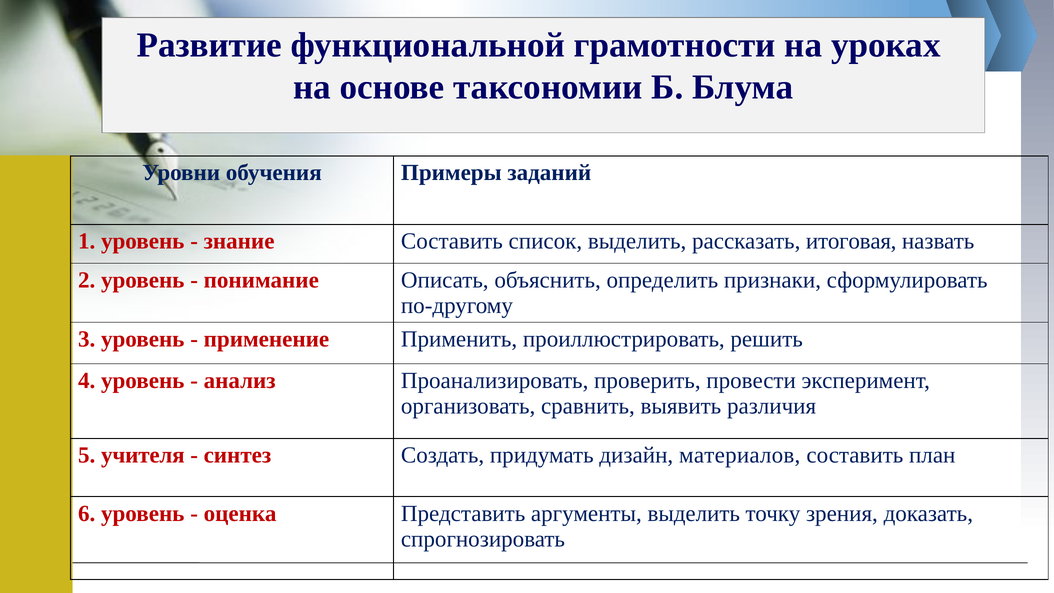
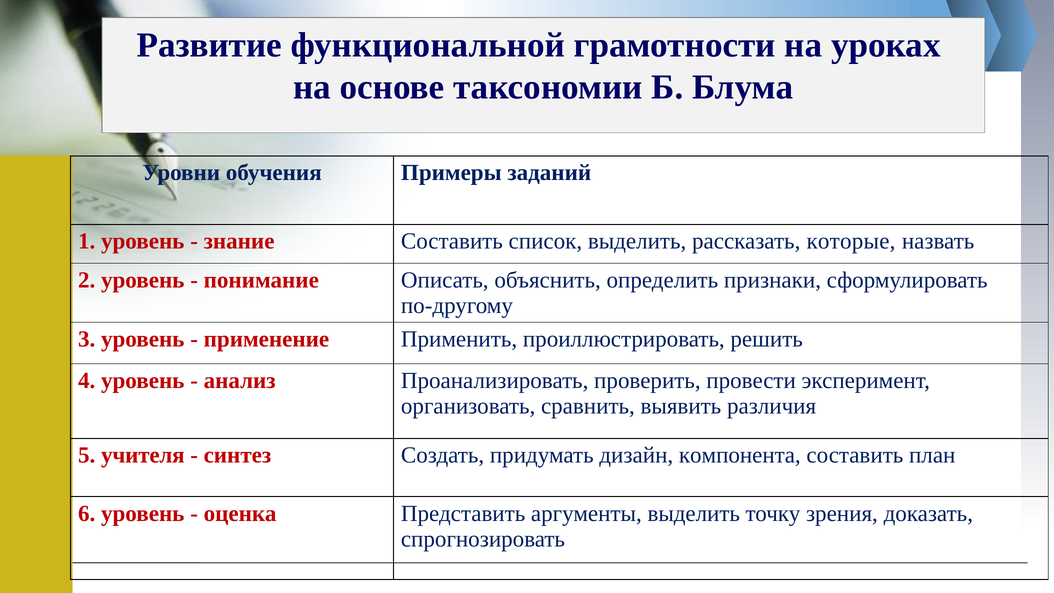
итоговая: итоговая -> которые
материалов: материалов -> компонента
